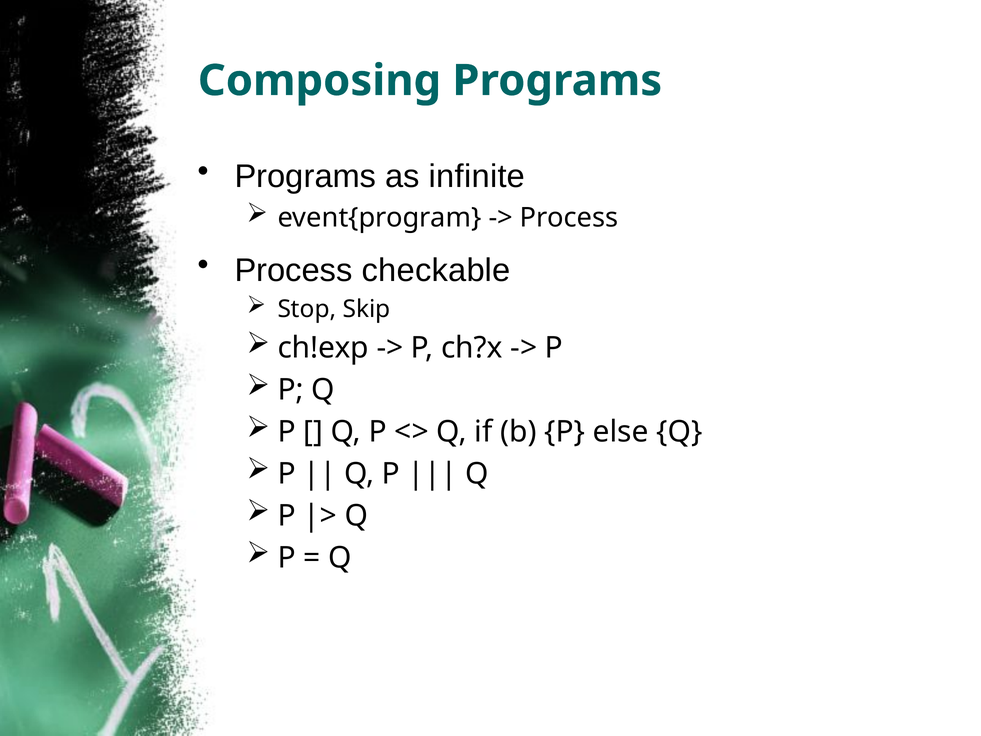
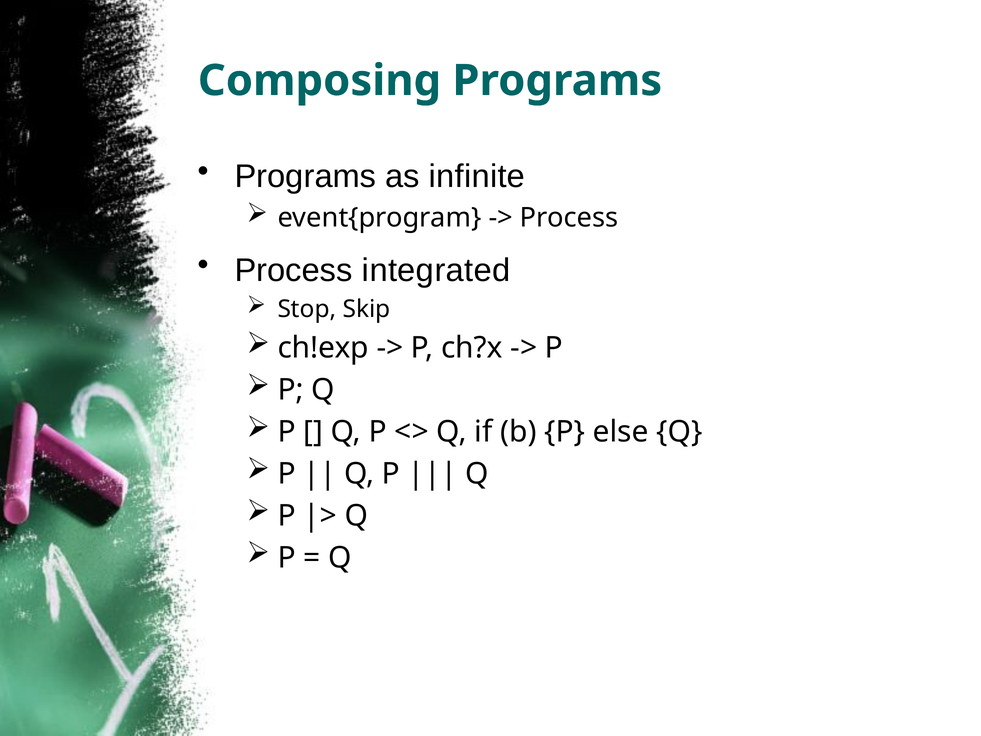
checkable: checkable -> integrated
